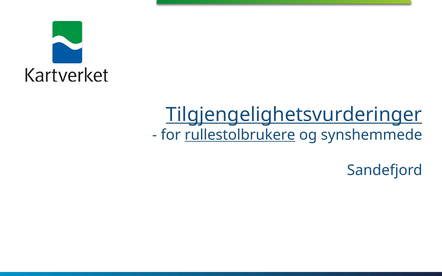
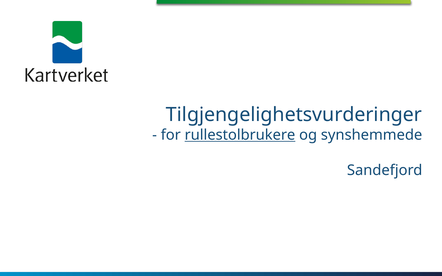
Tilgjengelighetsvurderinger underline: present -> none
